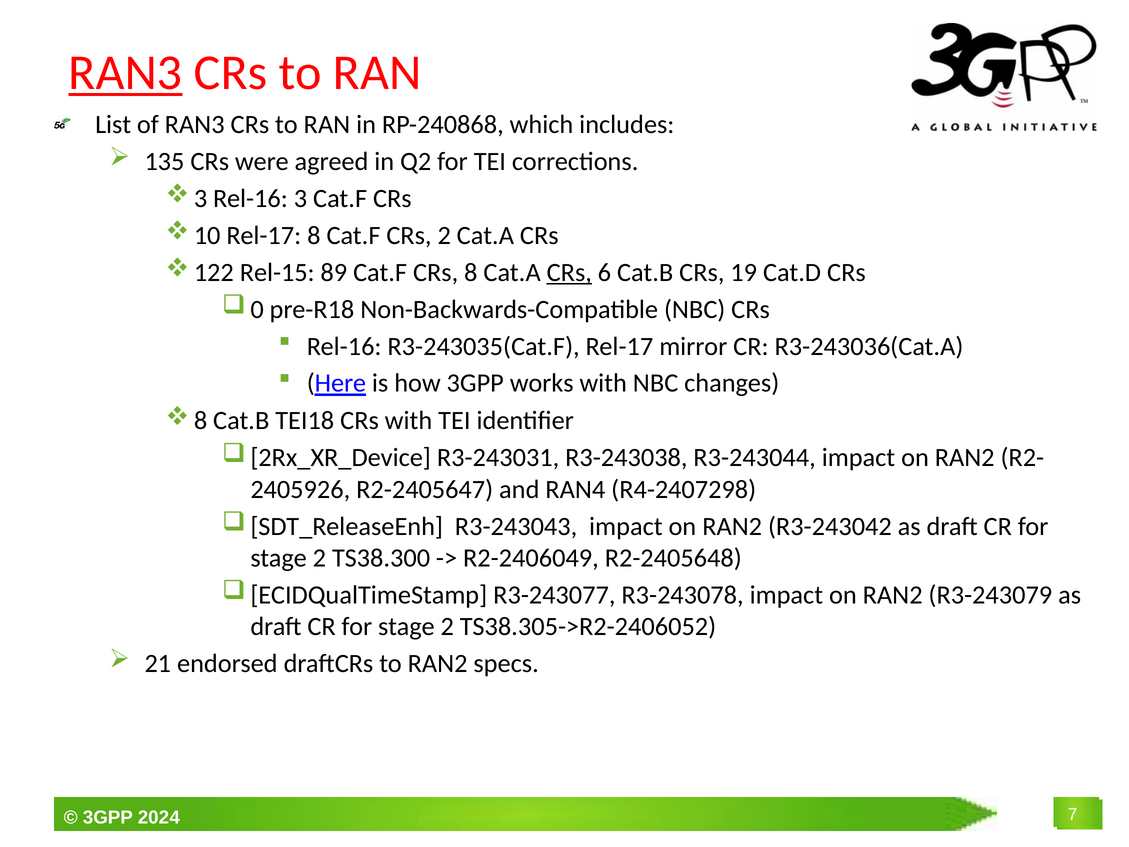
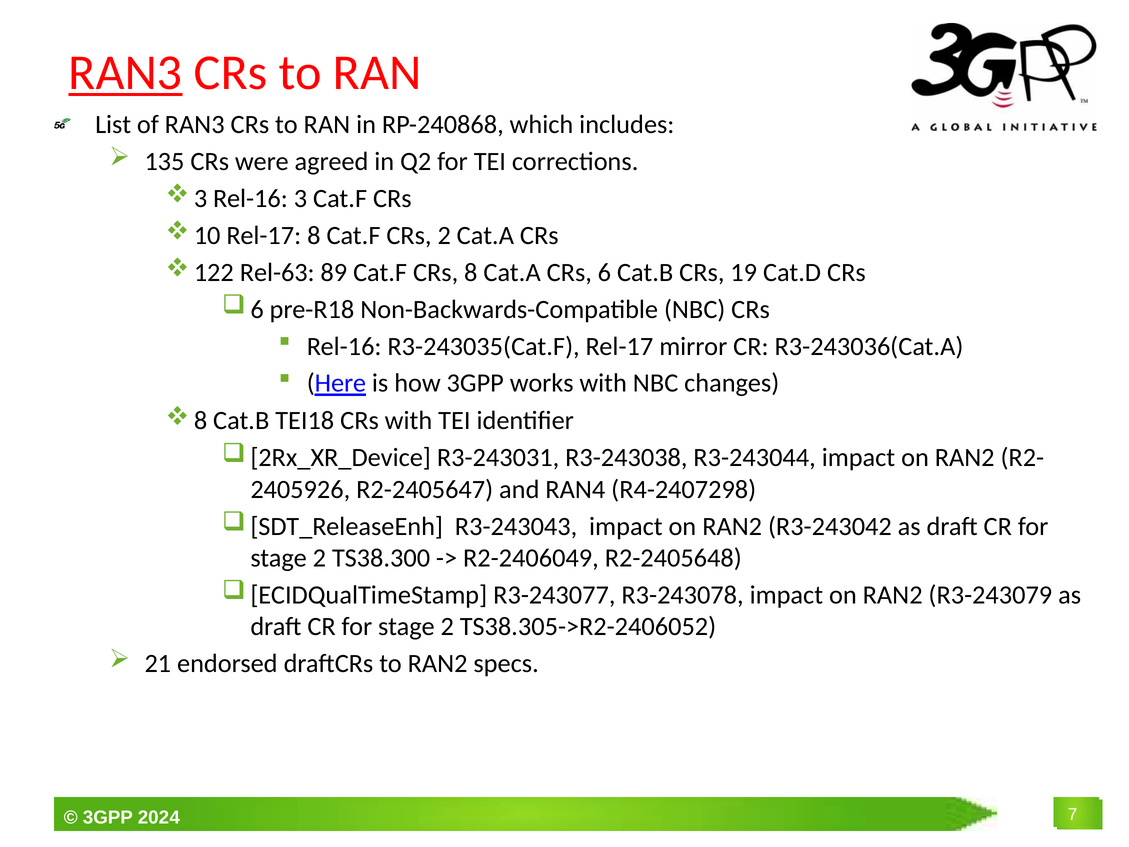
Rel-15: Rel-15 -> Rel-63
CRs at (569, 272) underline: present -> none
0 at (257, 309): 0 -> 6
